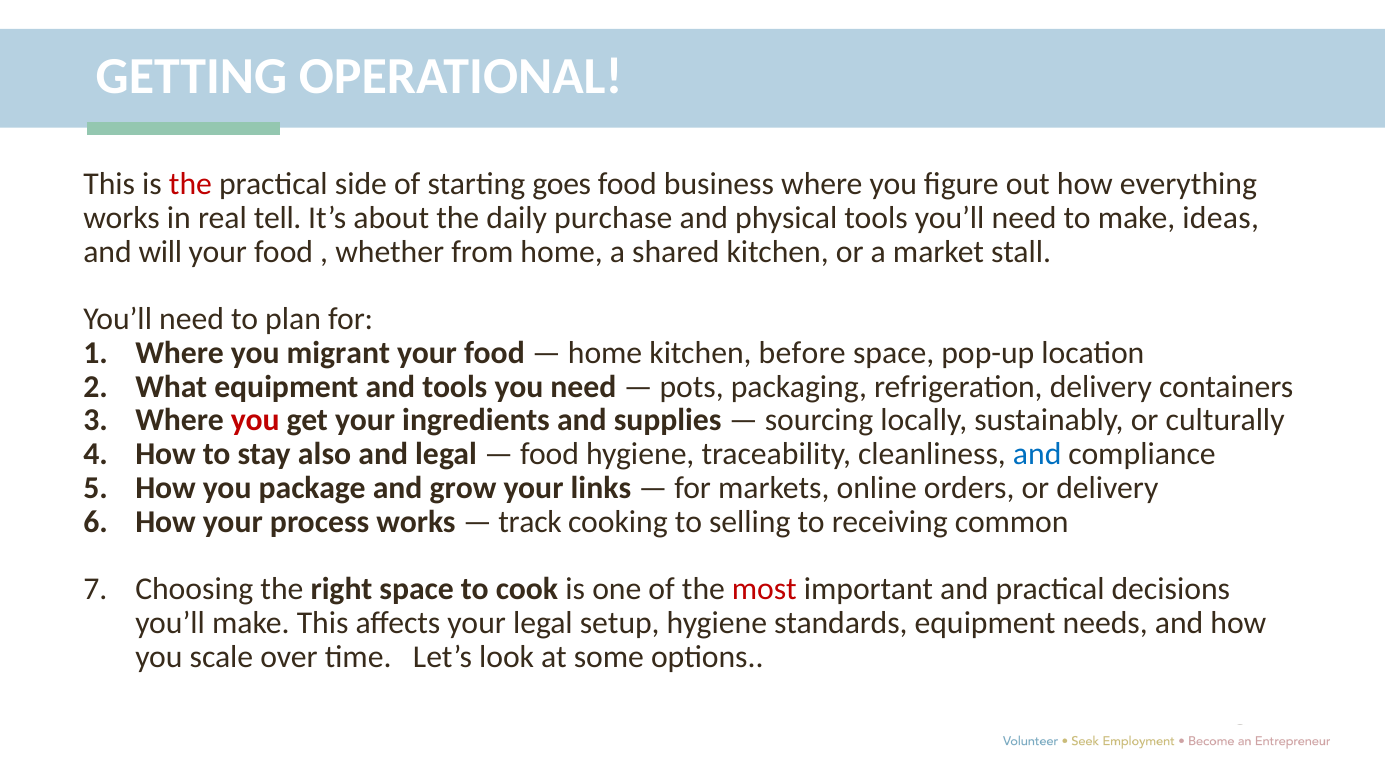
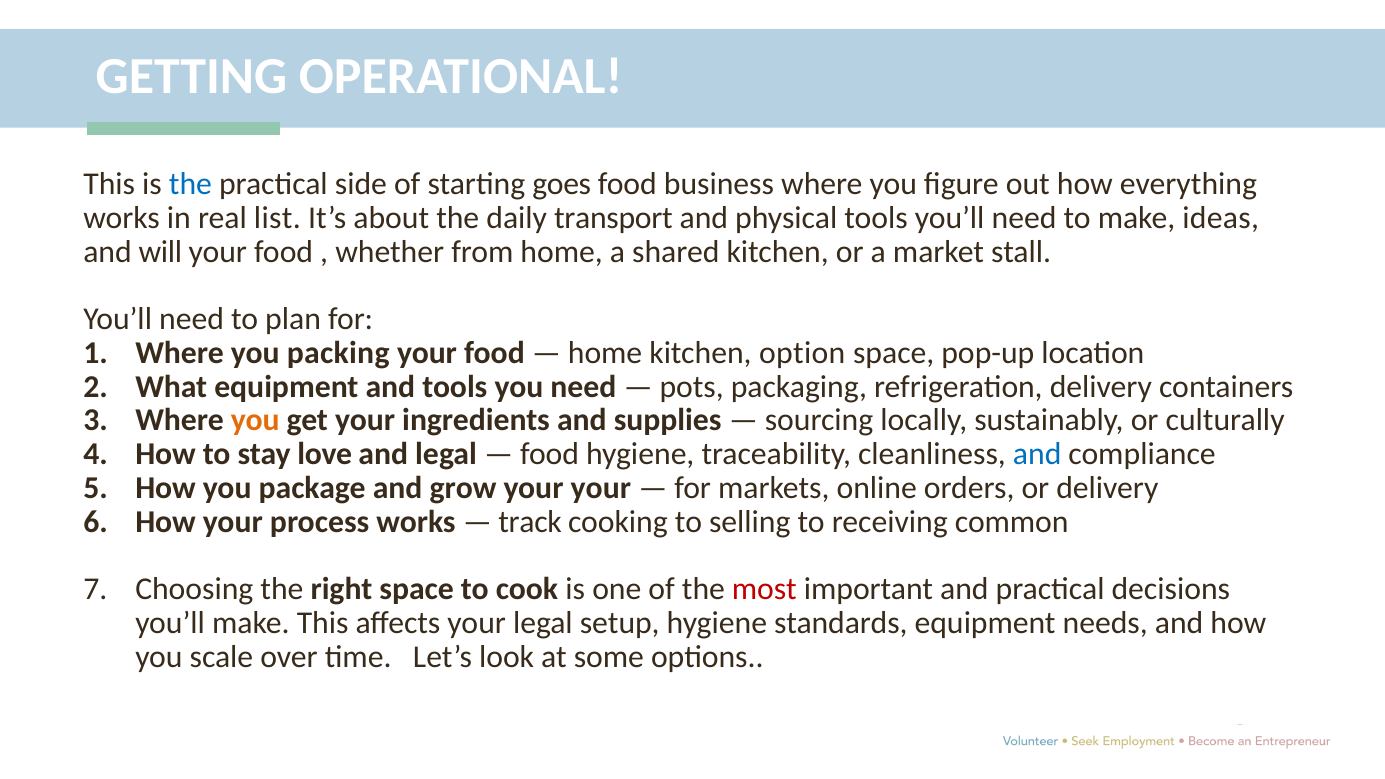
the at (190, 184) colour: red -> blue
tell: tell -> list
purchase: purchase -> transport
migrant: migrant -> packing
before: before -> option
you at (255, 420) colour: red -> orange
also: also -> love
your links: links -> your
